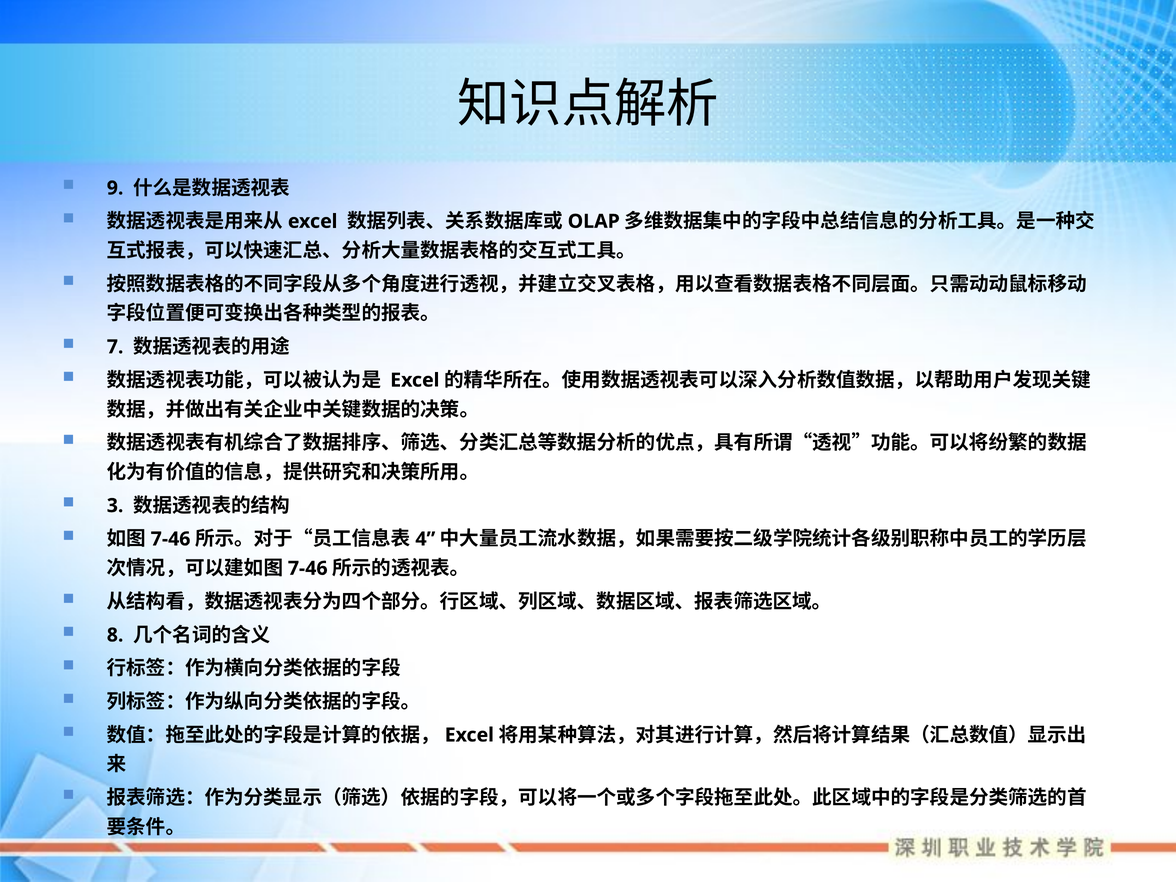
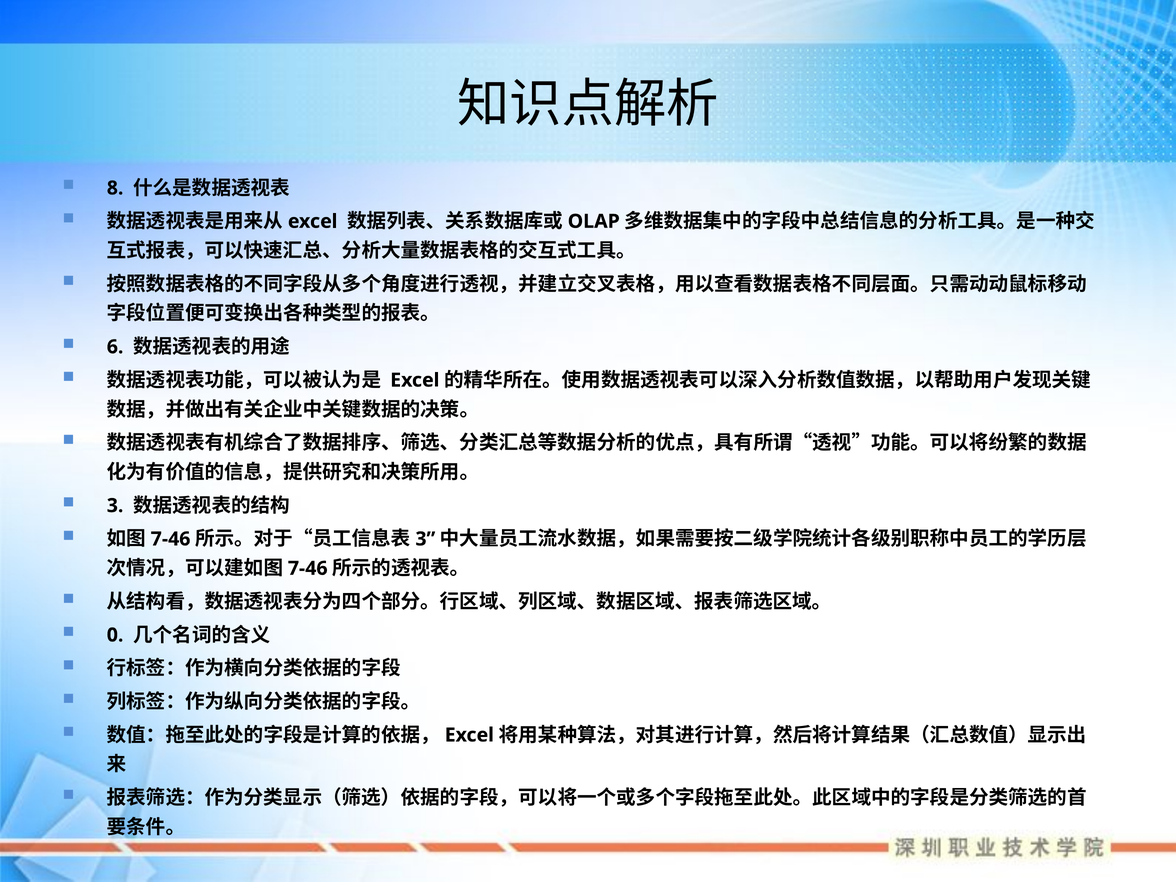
9: 9 -> 8
7: 7 -> 6
4 at (425, 539): 4 -> 3
8: 8 -> 0
